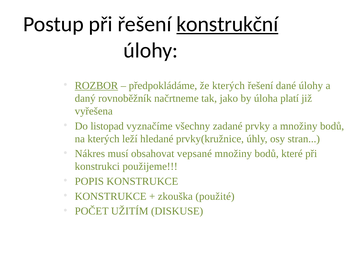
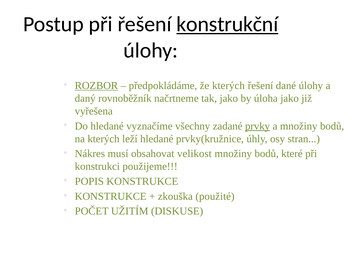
úloha platí: platí -> jako
Do listopad: listopad -> hledané
prvky underline: none -> present
vepsané: vepsané -> velikost
